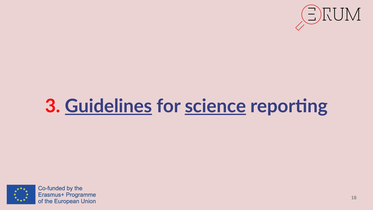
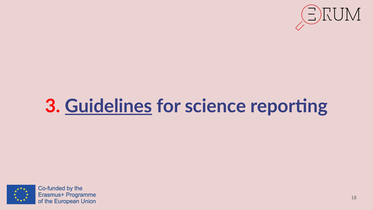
science underline: present -> none
